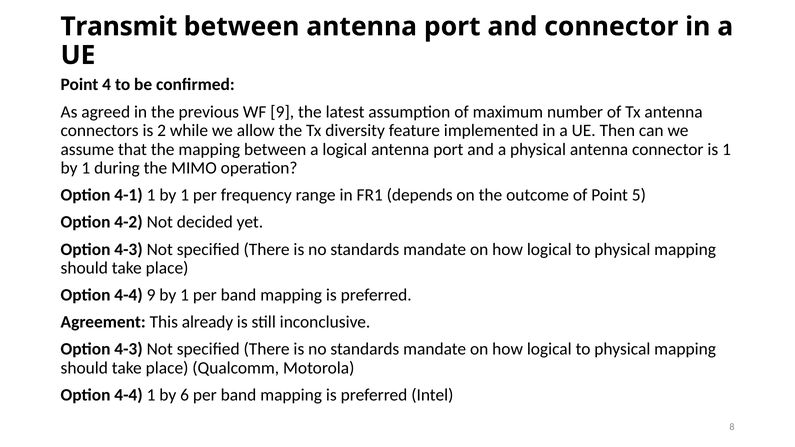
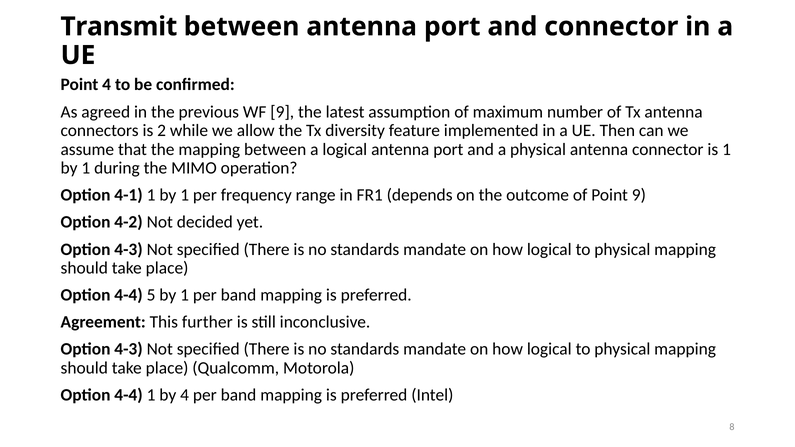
Point 5: 5 -> 9
4-4 9: 9 -> 5
already: already -> further
by 6: 6 -> 4
